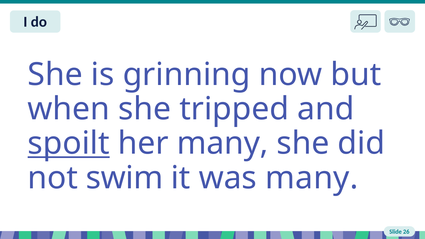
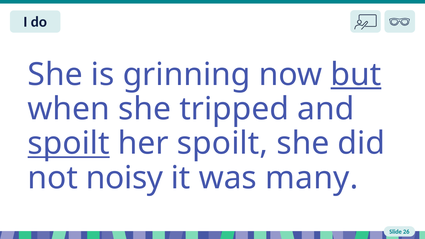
but underline: none -> present
her many: many -> spoilt
swim: swim -> noisy
